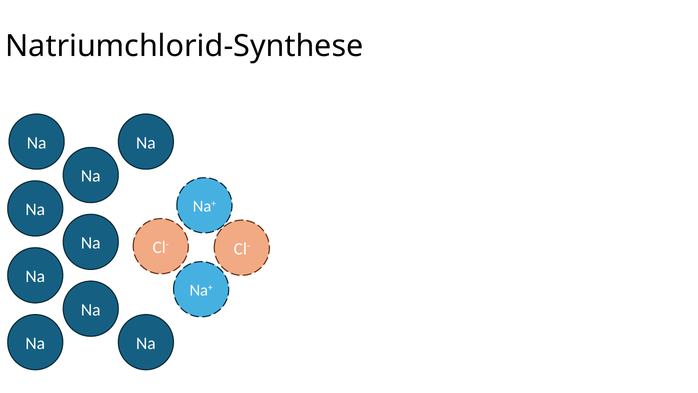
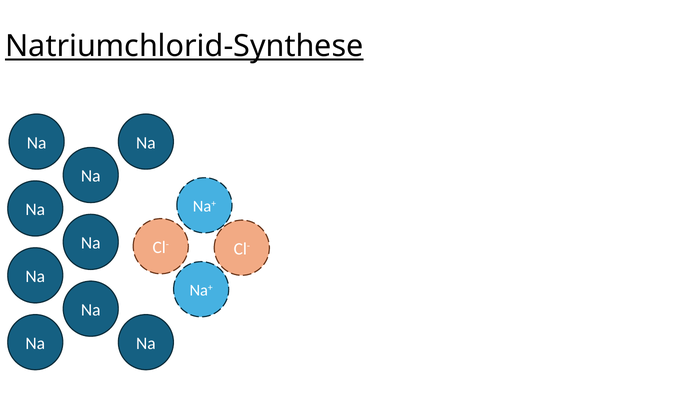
Natriumchlorid-Synthese underline: none -> present
